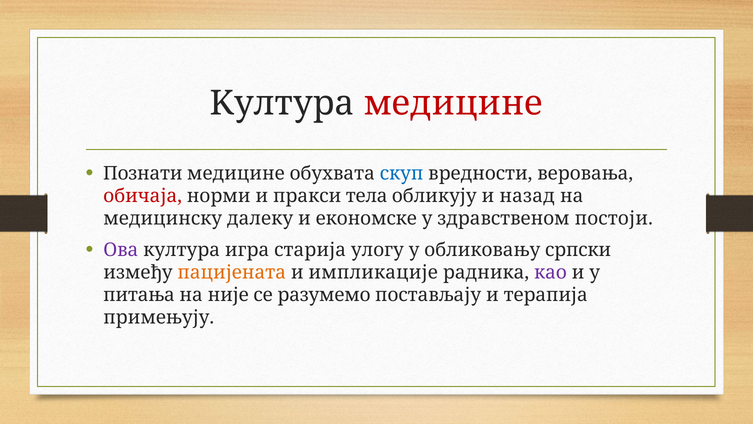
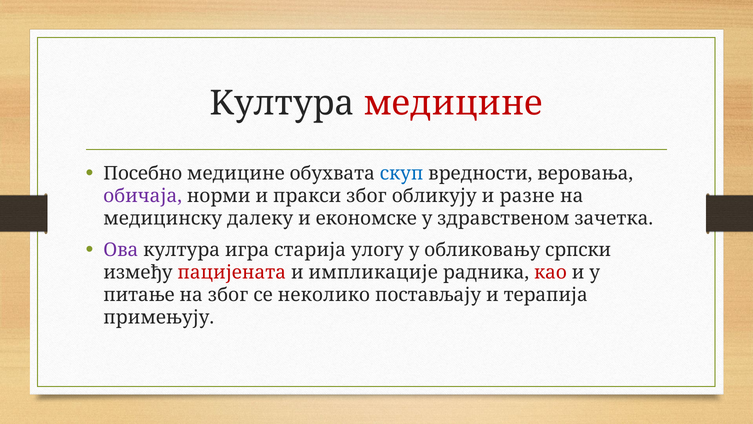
Познати: Познати -> Посебно
обичаја colour: red -> purple
пракси тела: тела -> због
назад: назад -> разне
постоји: постоји -> зачетка
пацијената colour: orange -> red
као colour: purple -> red
питања: питања -> питање
на није: није -> због
разумемо: разумемо -> неколико
